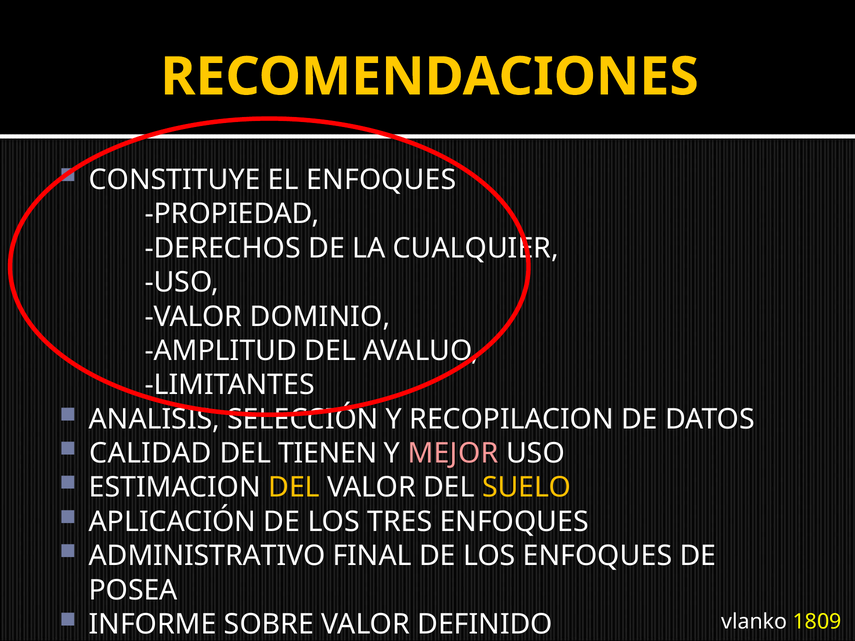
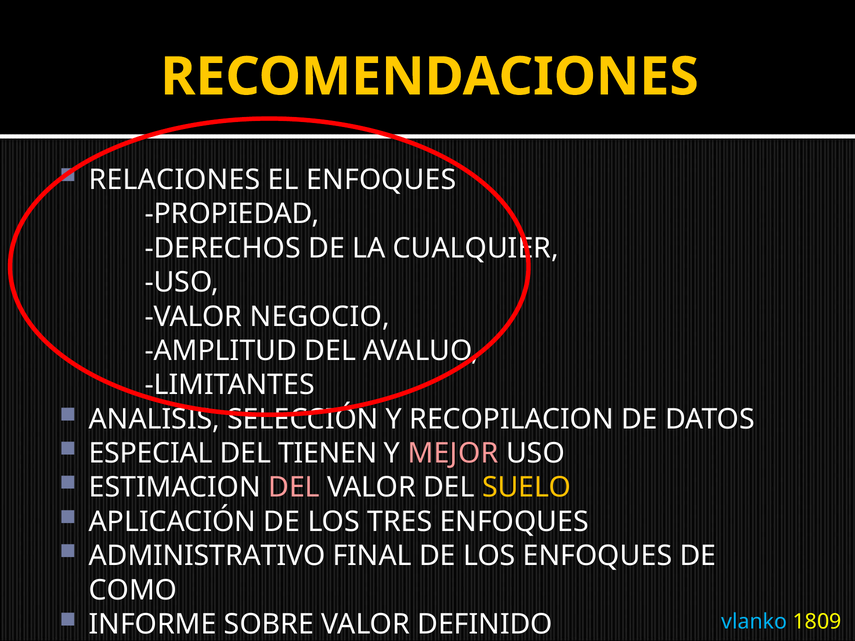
CONSTITUYE: CONSTITUYE -> RELACIONES
DOMINIO: DOMINIO -> NEGOCIO
CALIDAD: CALIDAD -> ESPECIAL
DEL at (294, 488) colour: yellow -> pink
POSEA: POSEA -> COMO
vlanko colour: white -> light blue
